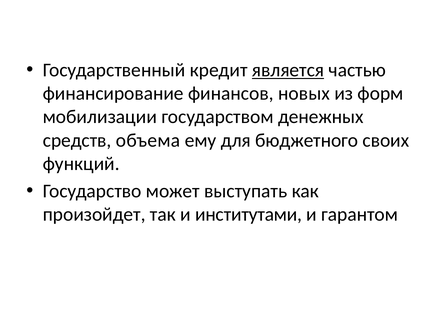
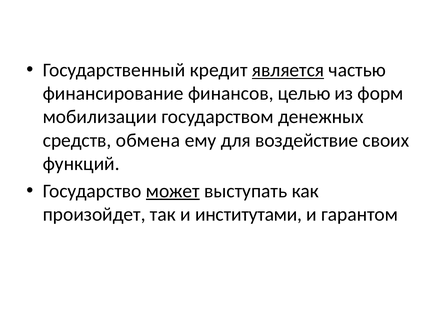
новых: новых -> целью
объема: объема -> обмена
бюджетного: бюджетного -> воздействие
может underline: none -> present
